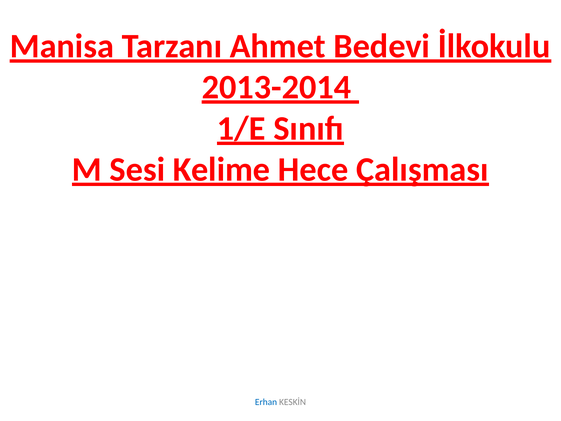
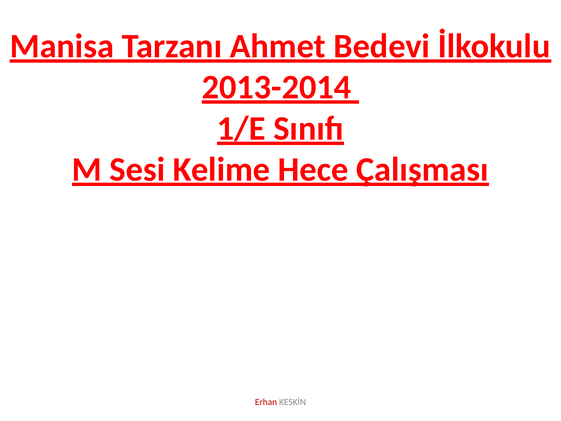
Erhan colour: blue -> red
